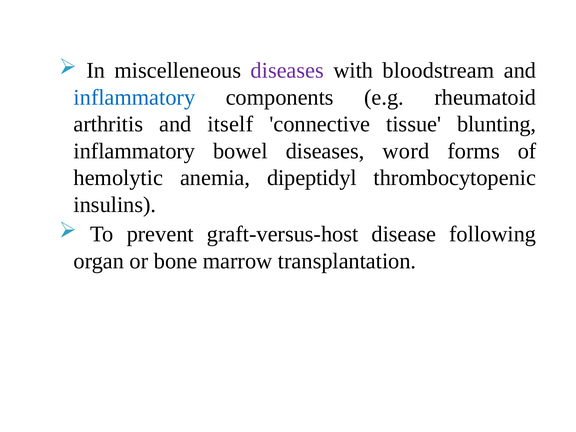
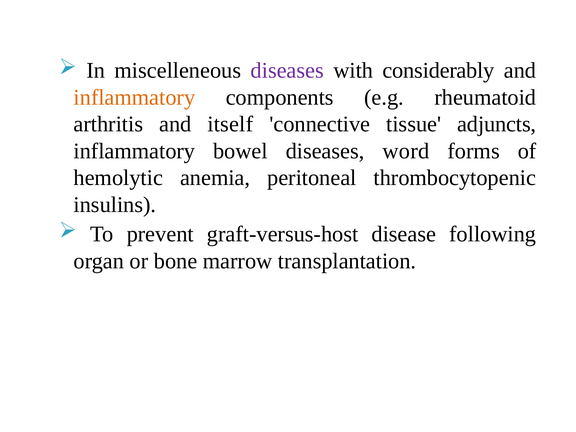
bloodstream: bloodstream -> considerably
inflammatory at (134, 97) colour: blue -> orange
blunting: blunting -> adjuncts
dipeptidyl: dipeptidyl -> peritoneal
